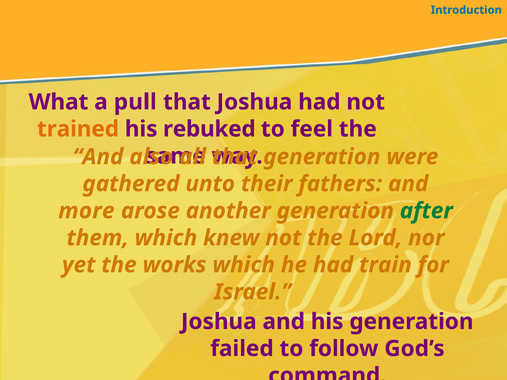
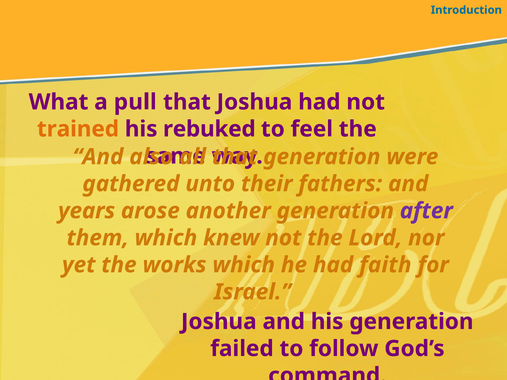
more: more -> years
after colour: green -> purple
train: train -> faith
